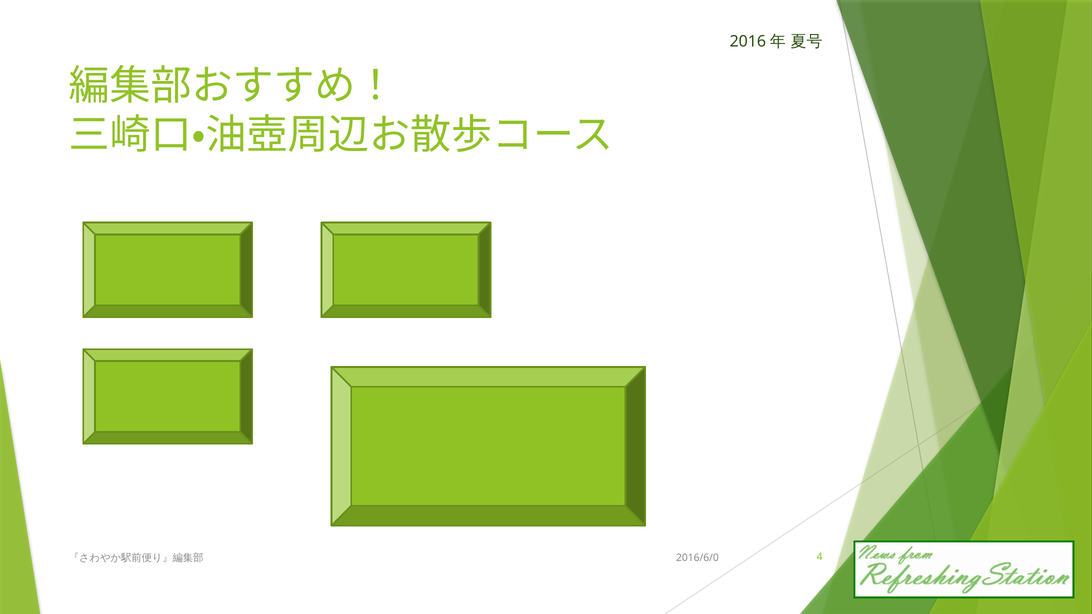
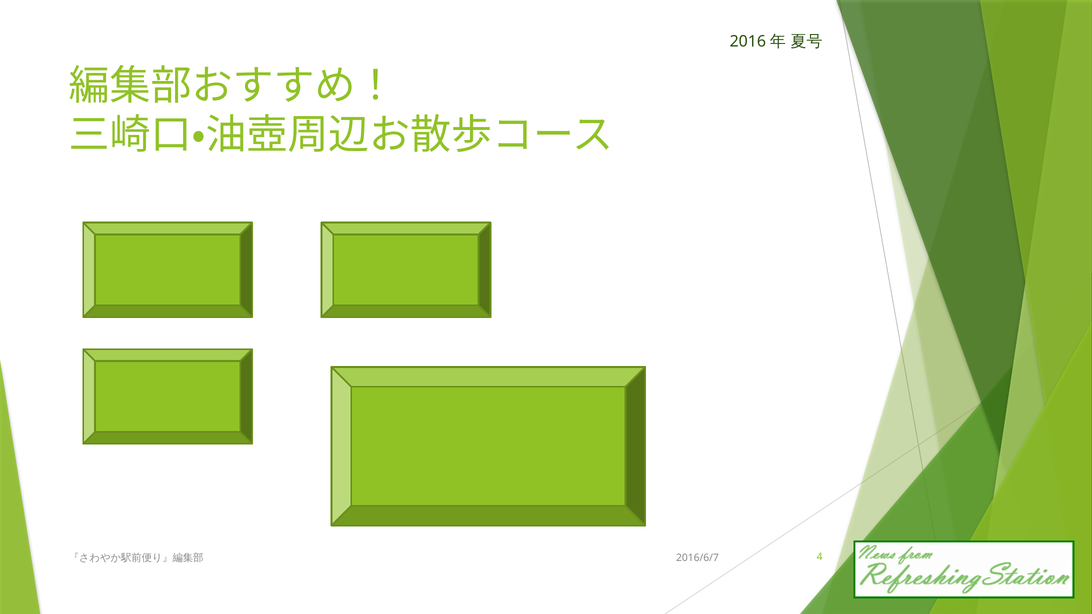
2016/6/0: 2016/6/0 -> 2016/6/7
